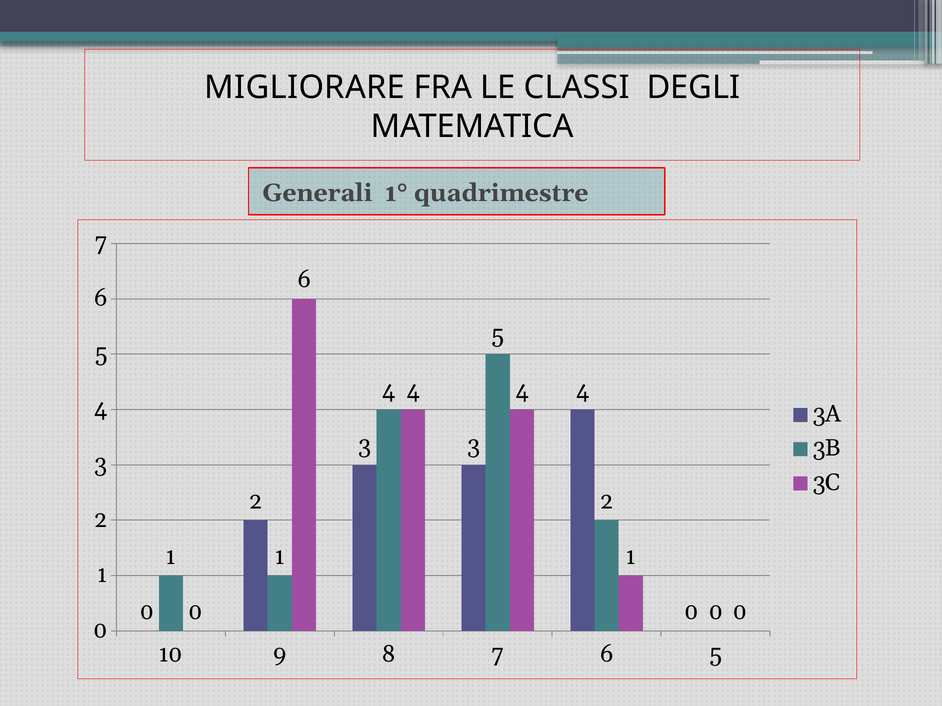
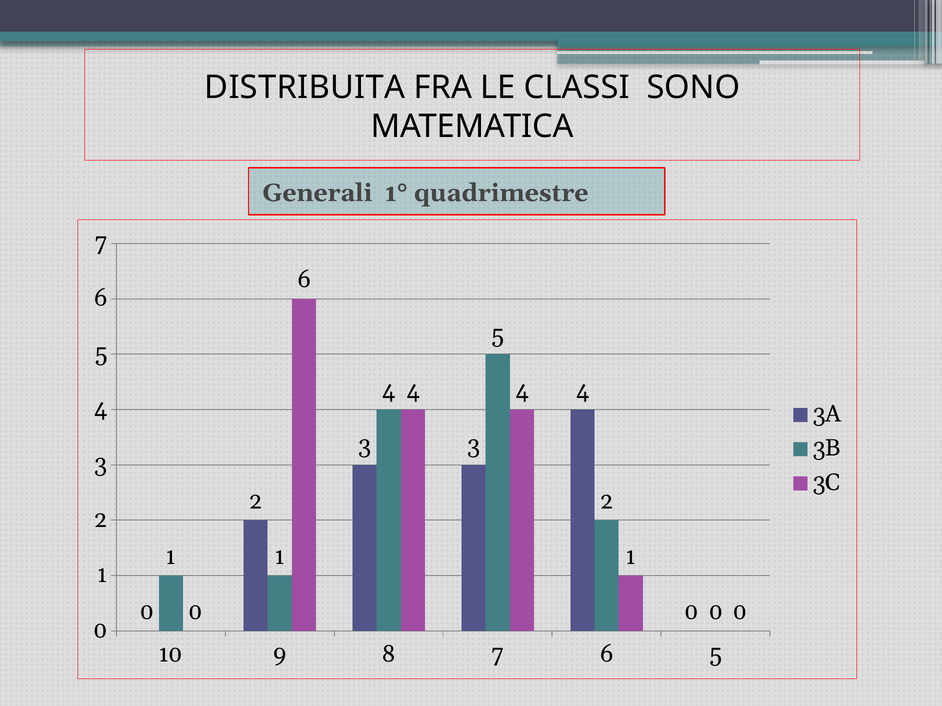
MIGLIORARE: MIGLIORARE -> DISTRIBUITA
DEGLI: DEGLI -> SONO
